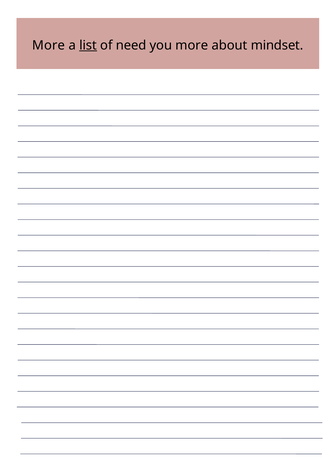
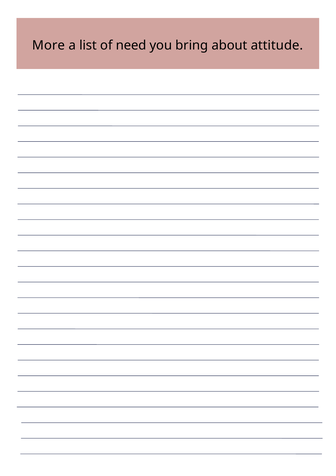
list underline: present -> none
you more: more -> bring
mindset: mindset -> attitude
